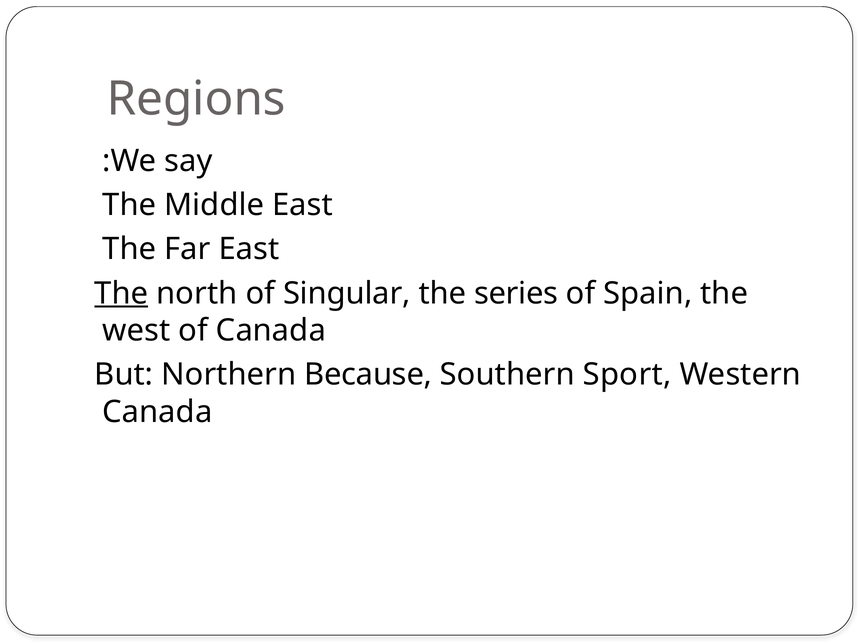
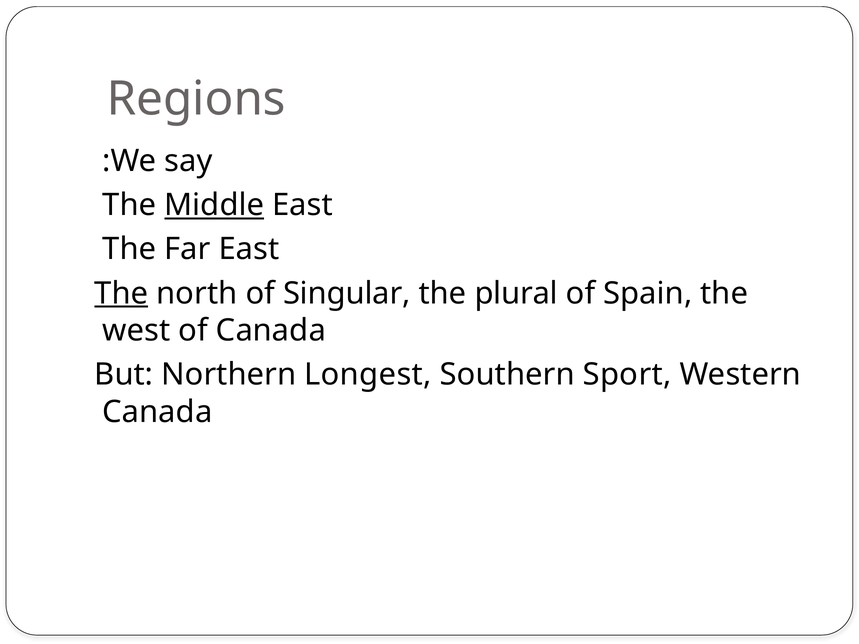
Middle underline: none -> present
series: series -> plural
Because: Because -> Longest
